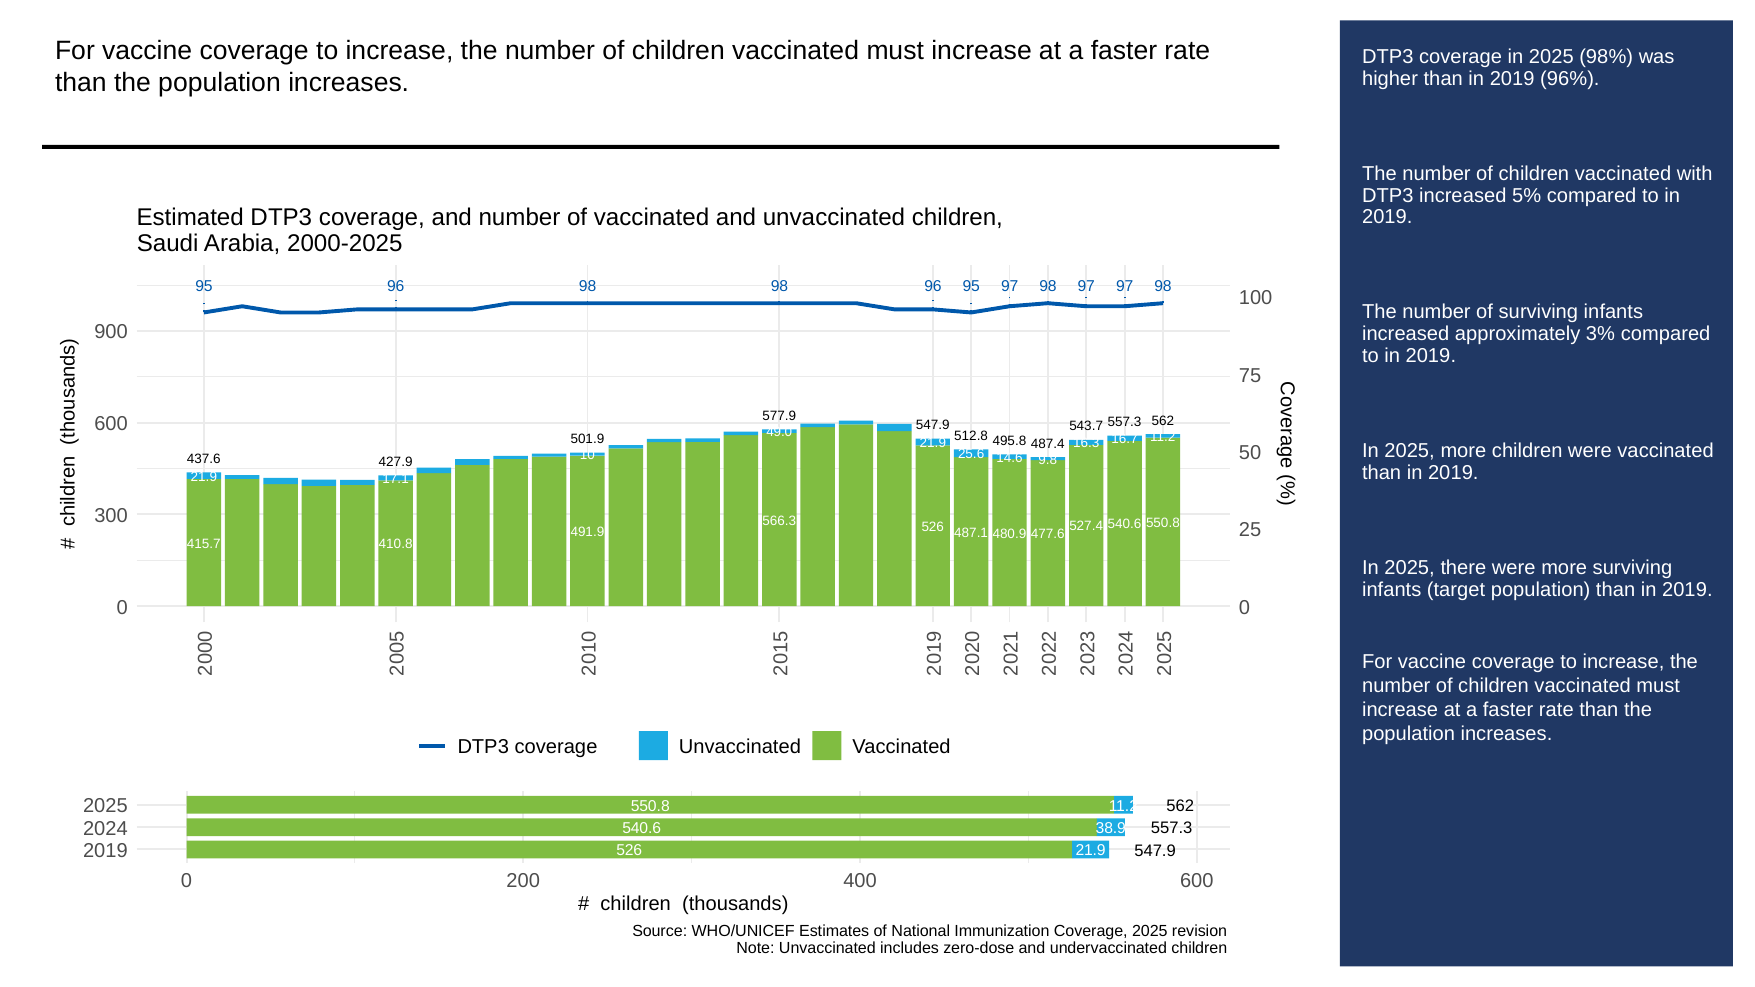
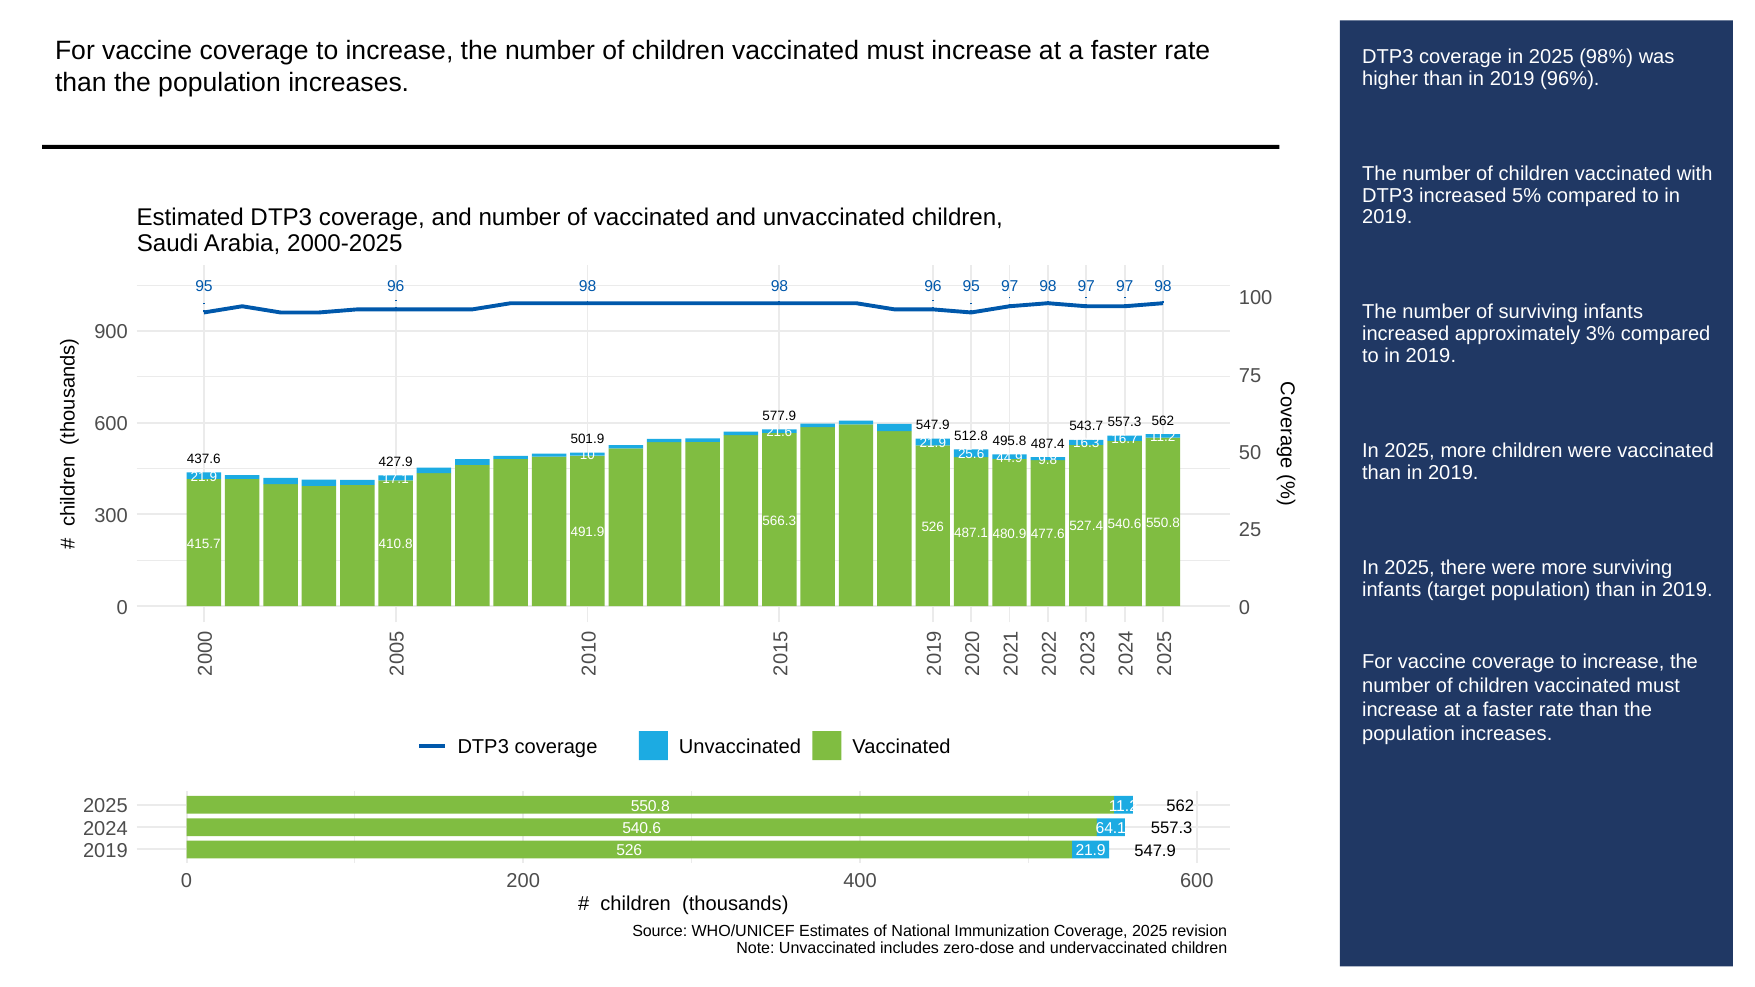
49.0: 49.0 -> 21.6
14.6: 14.6 -> 44.9
38.9: 38.9 -> 64.1
